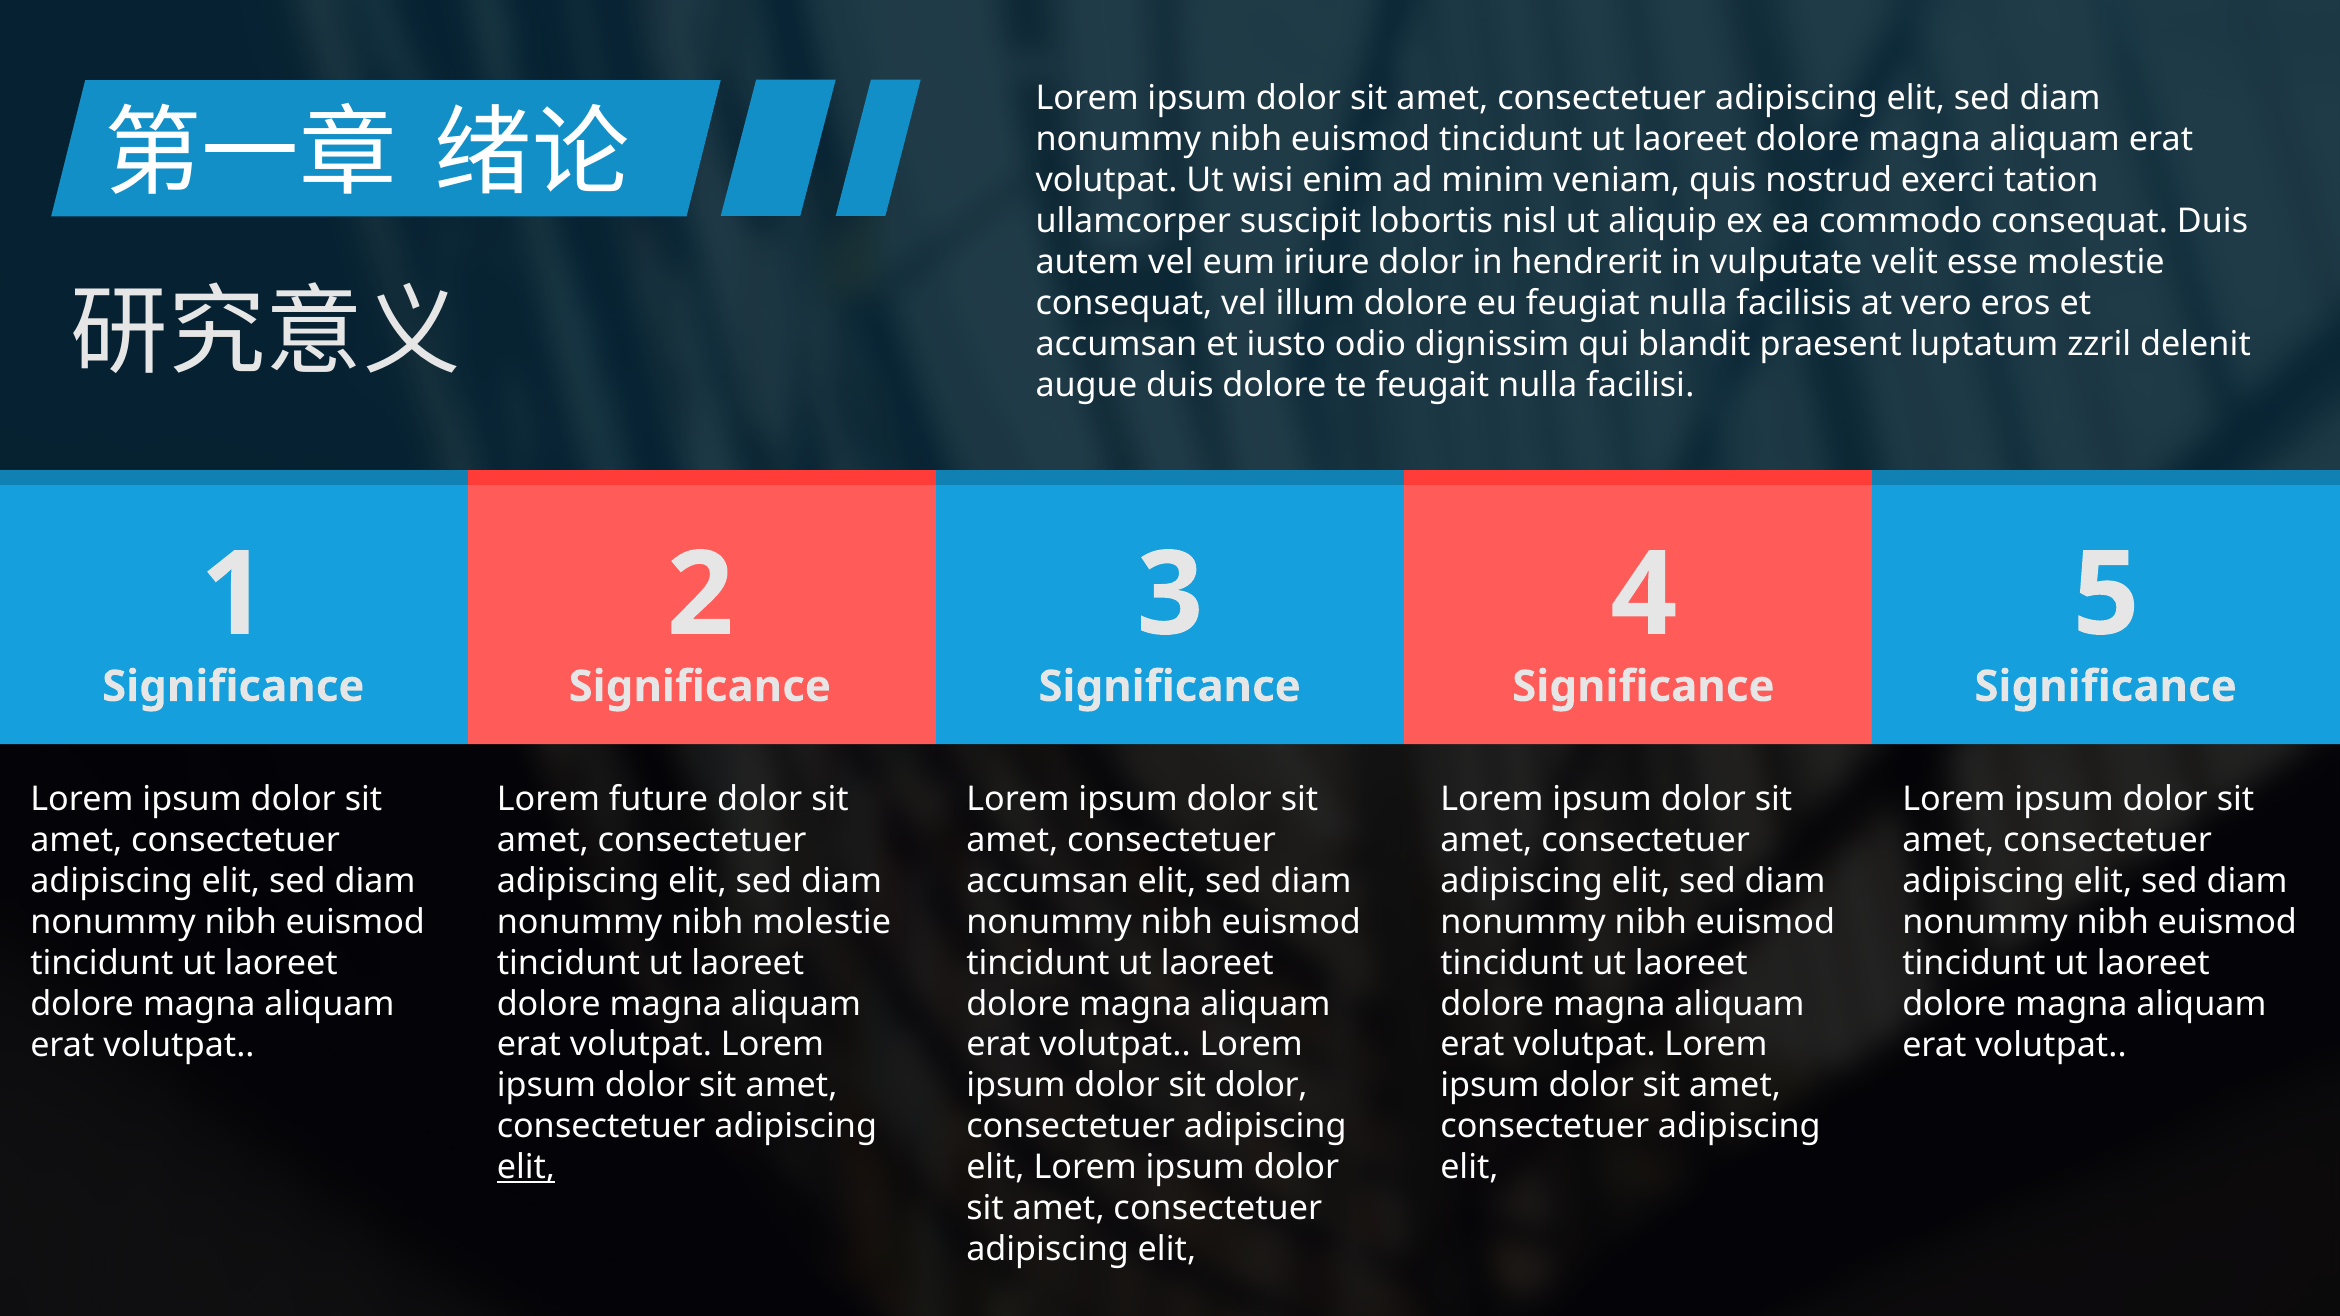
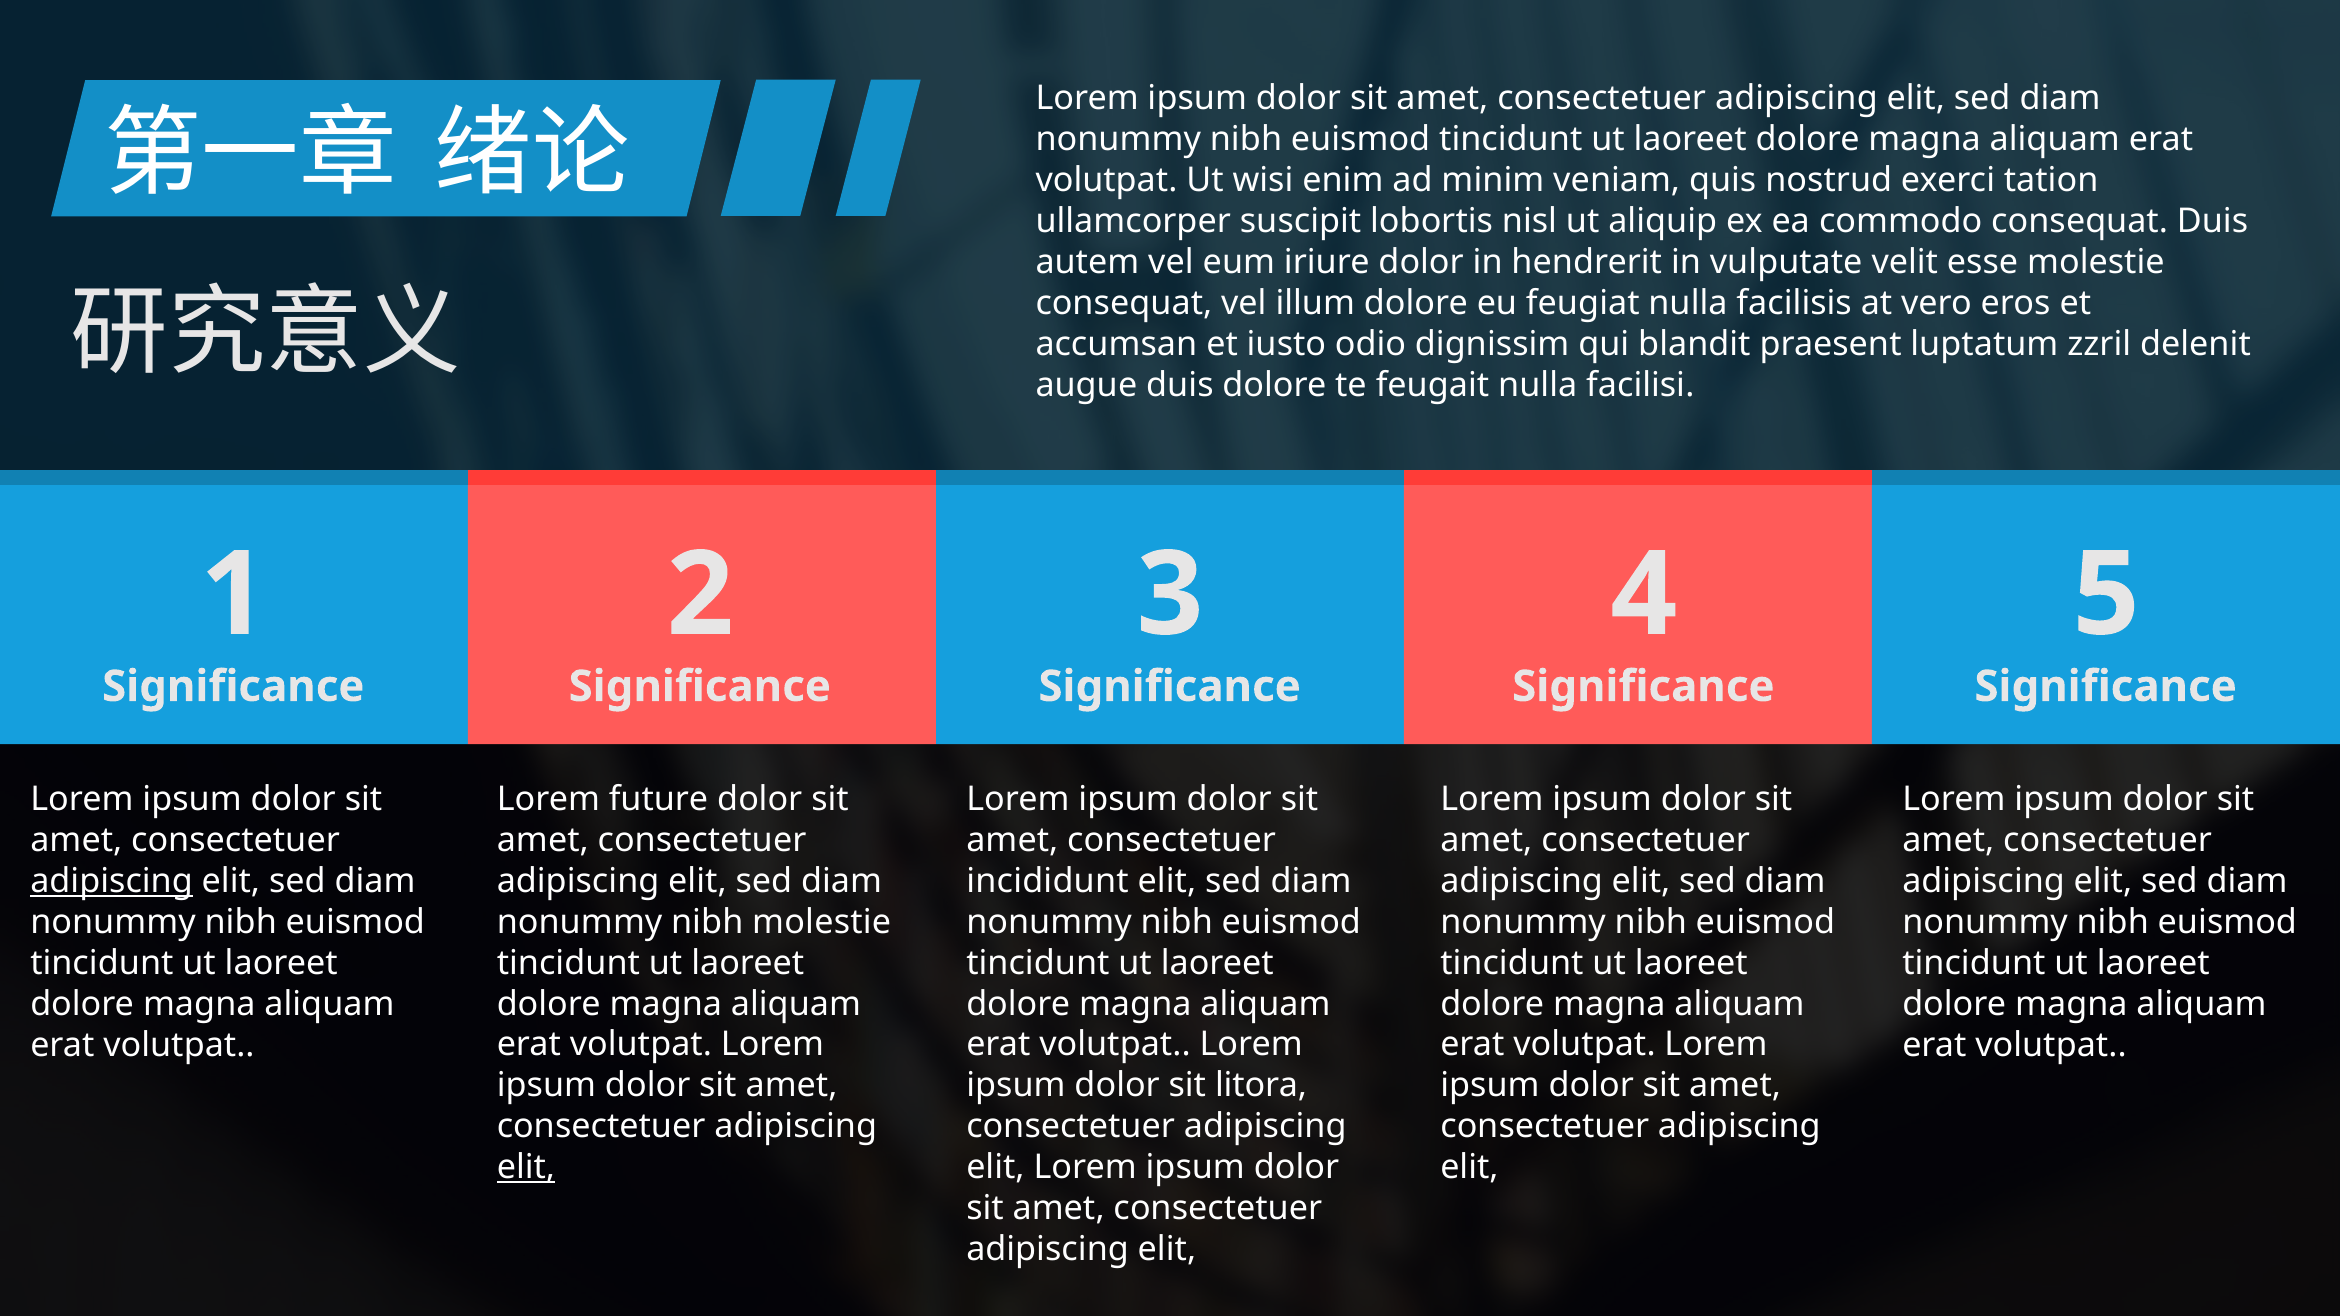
adipiscing at (112, 881) underline: none -> present
accumsan at (1048, 881): accumsan -> incididunt
sit dolor: dolor -> litora
